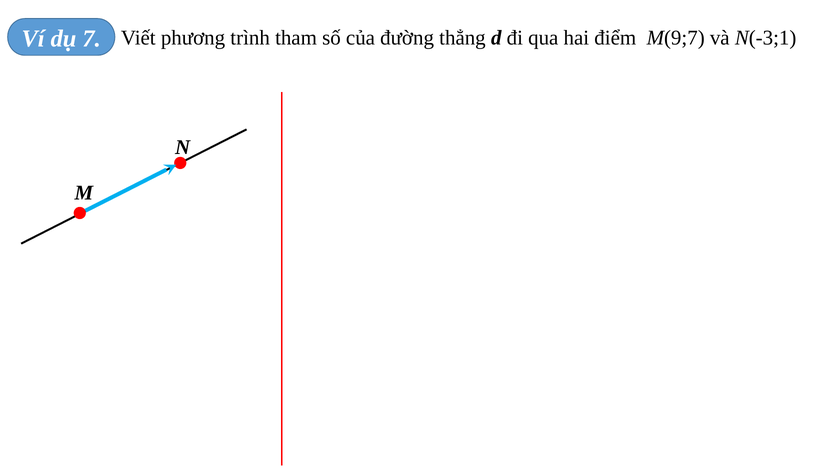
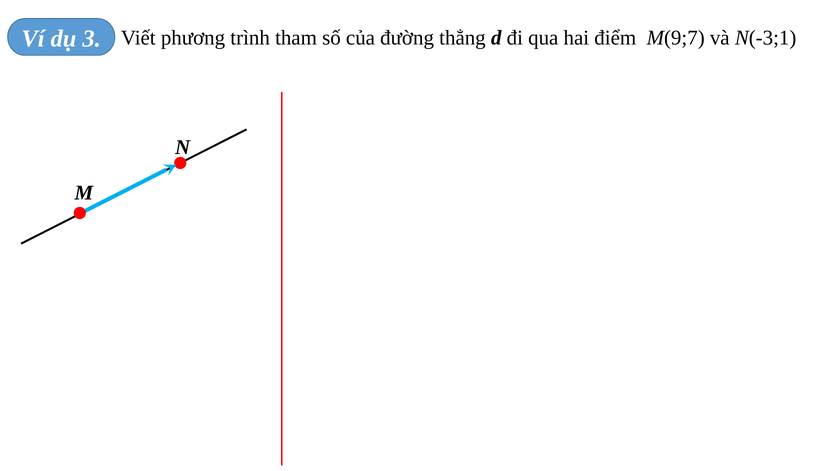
7: 7 -> 3
